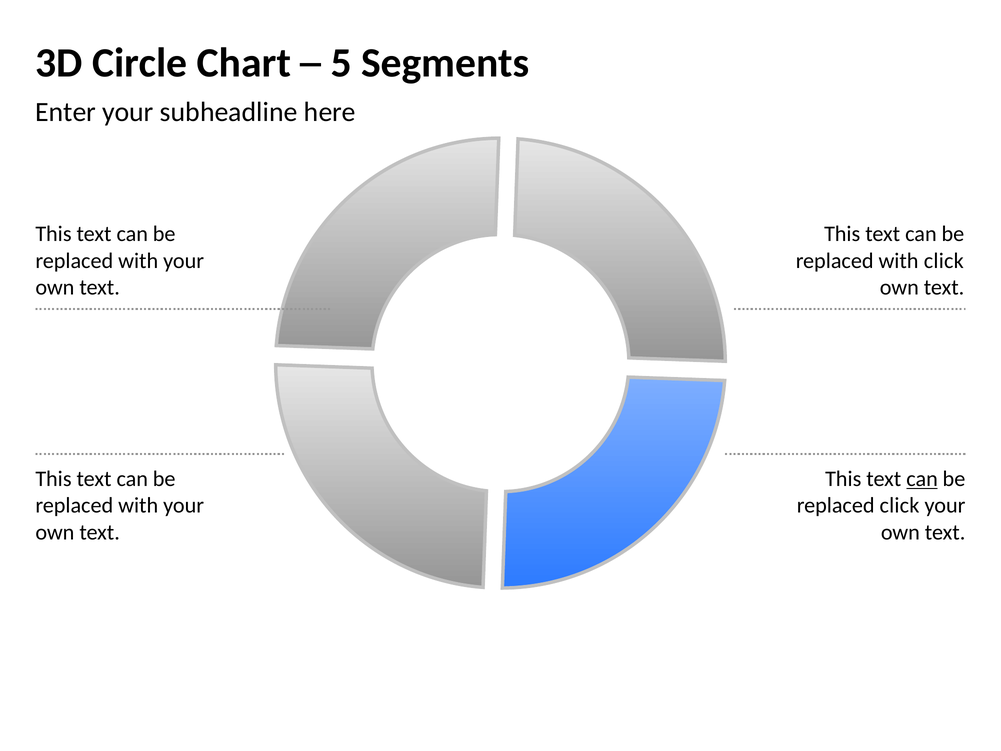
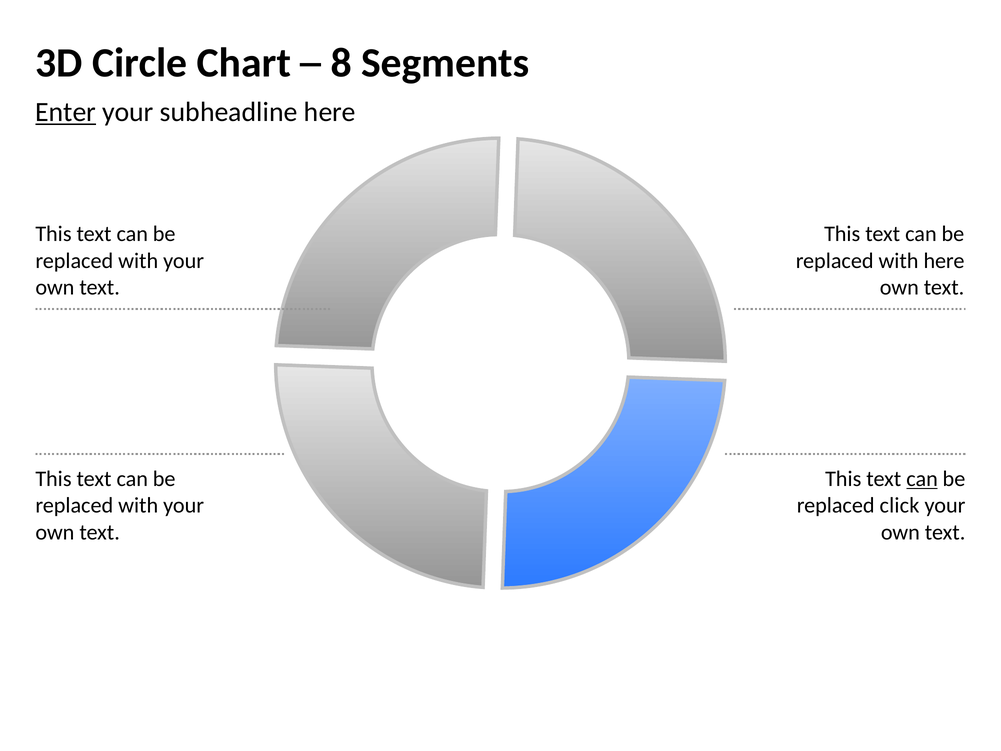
5: 5 -> 8
Enter underline: none -> present
with click: click -> here
